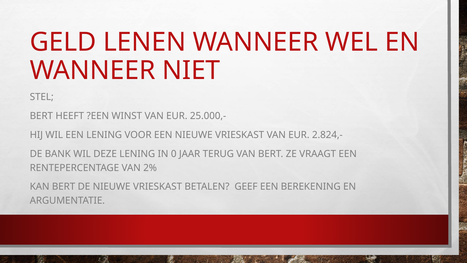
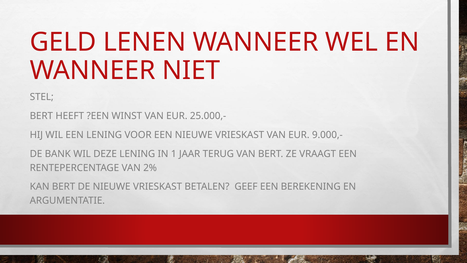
2.824,-: 2.824,- -> 9.000,-
0: 0 -> 1
